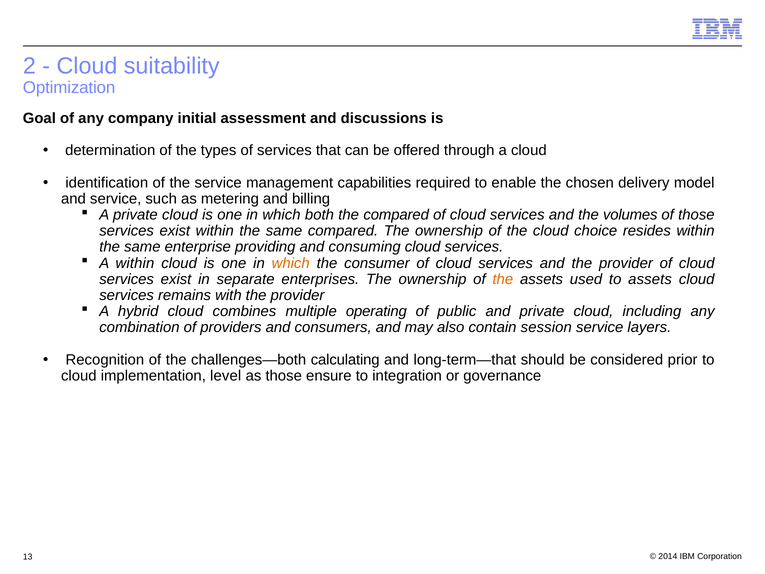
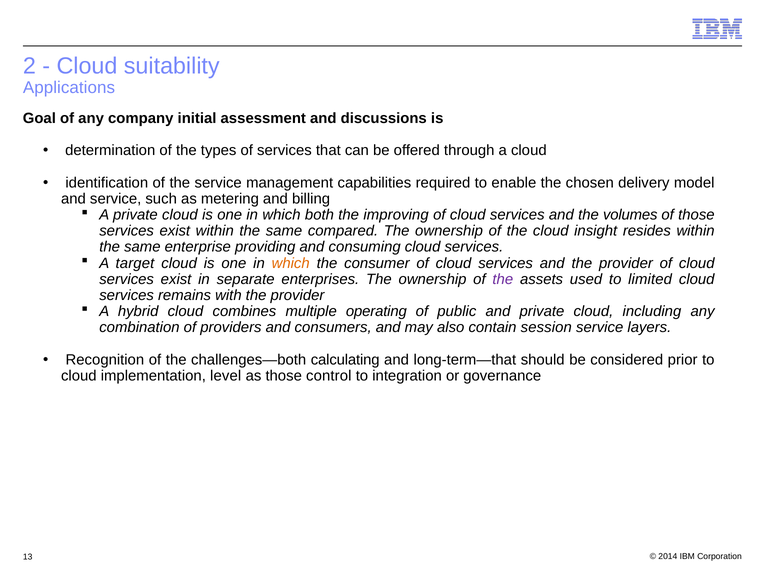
Optimization: Optimization -> Applications
the compared: compared -> improving
choice: choice -> insight
A within: within -> target
the at (503, 279) colour: orange -> purple
to assets: assets -> limited
ensure: ensure -> control
